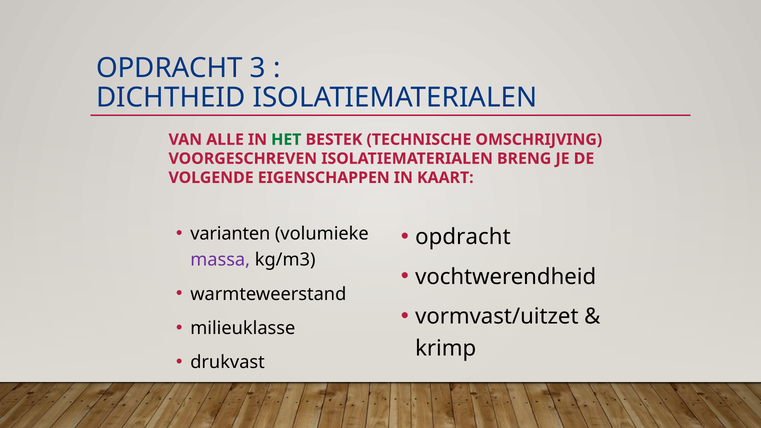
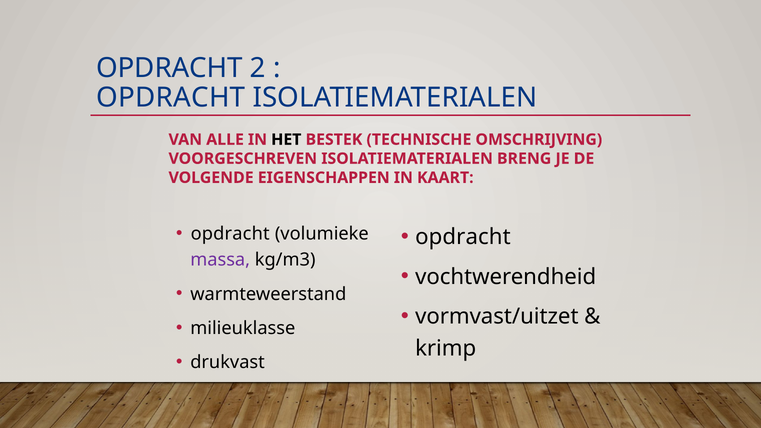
3: 3 -> 2
DICHTHEID at (171, 98): DICHTHEID -> OPDRACHT
HET colour: green -> black
varianten at (230, 234): varianten -> opdracht
